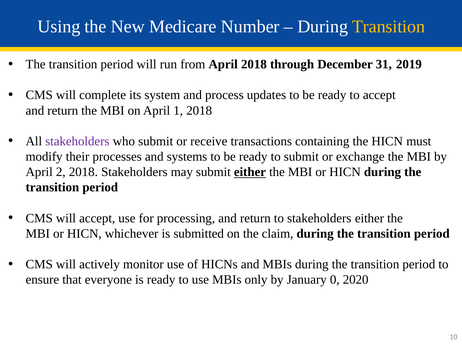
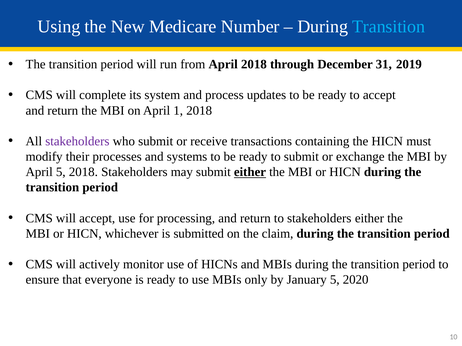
Transition at (389, 27) colour: yellow -> light blue
April 2: 2 -> 5
January 0: 0 -> 5
